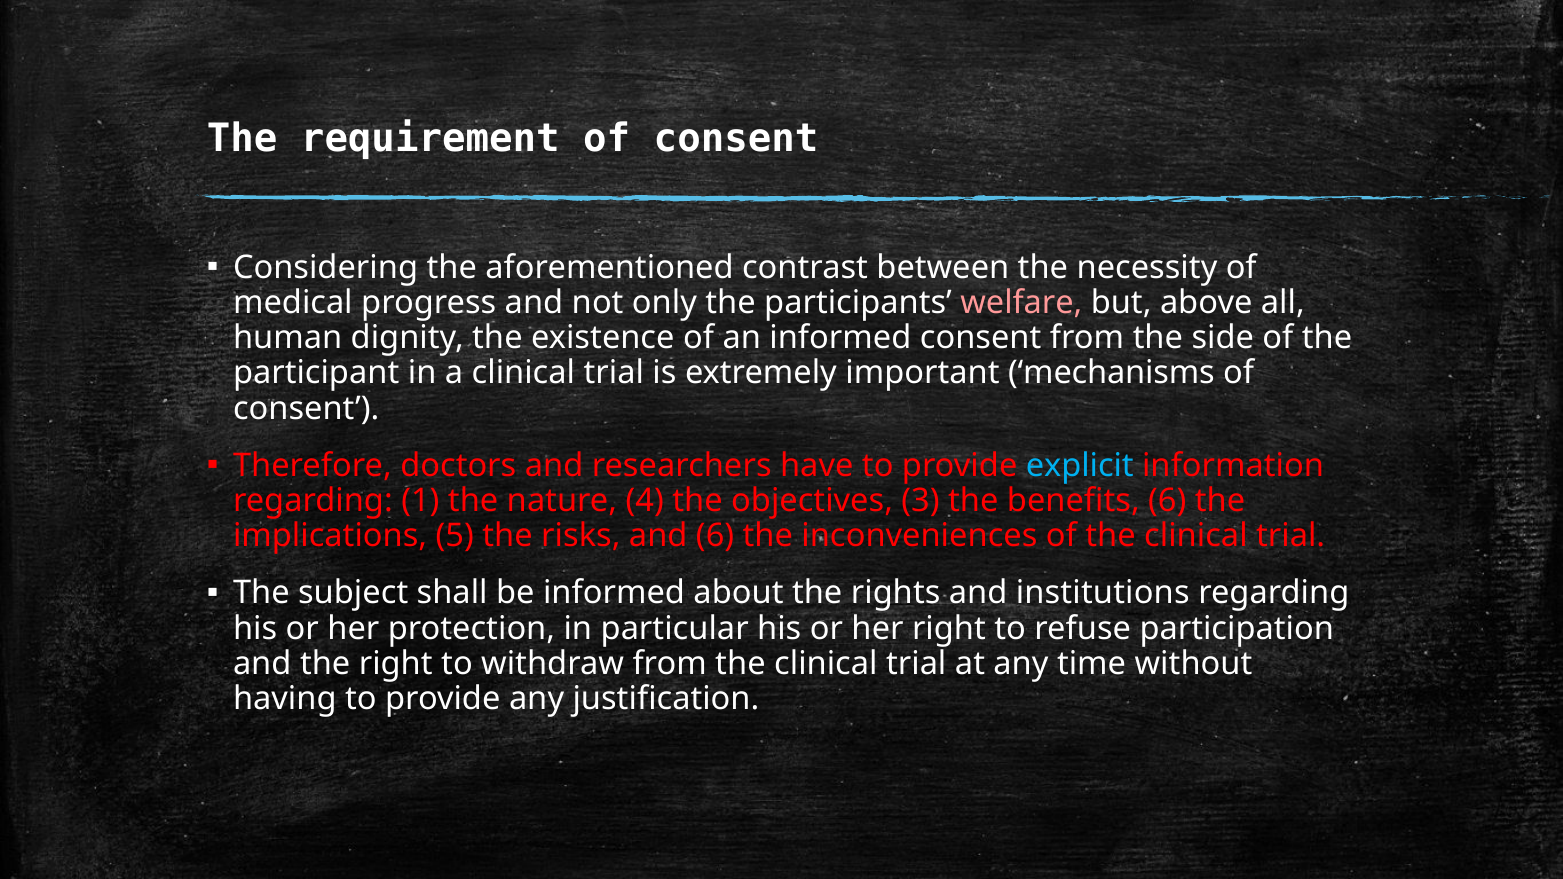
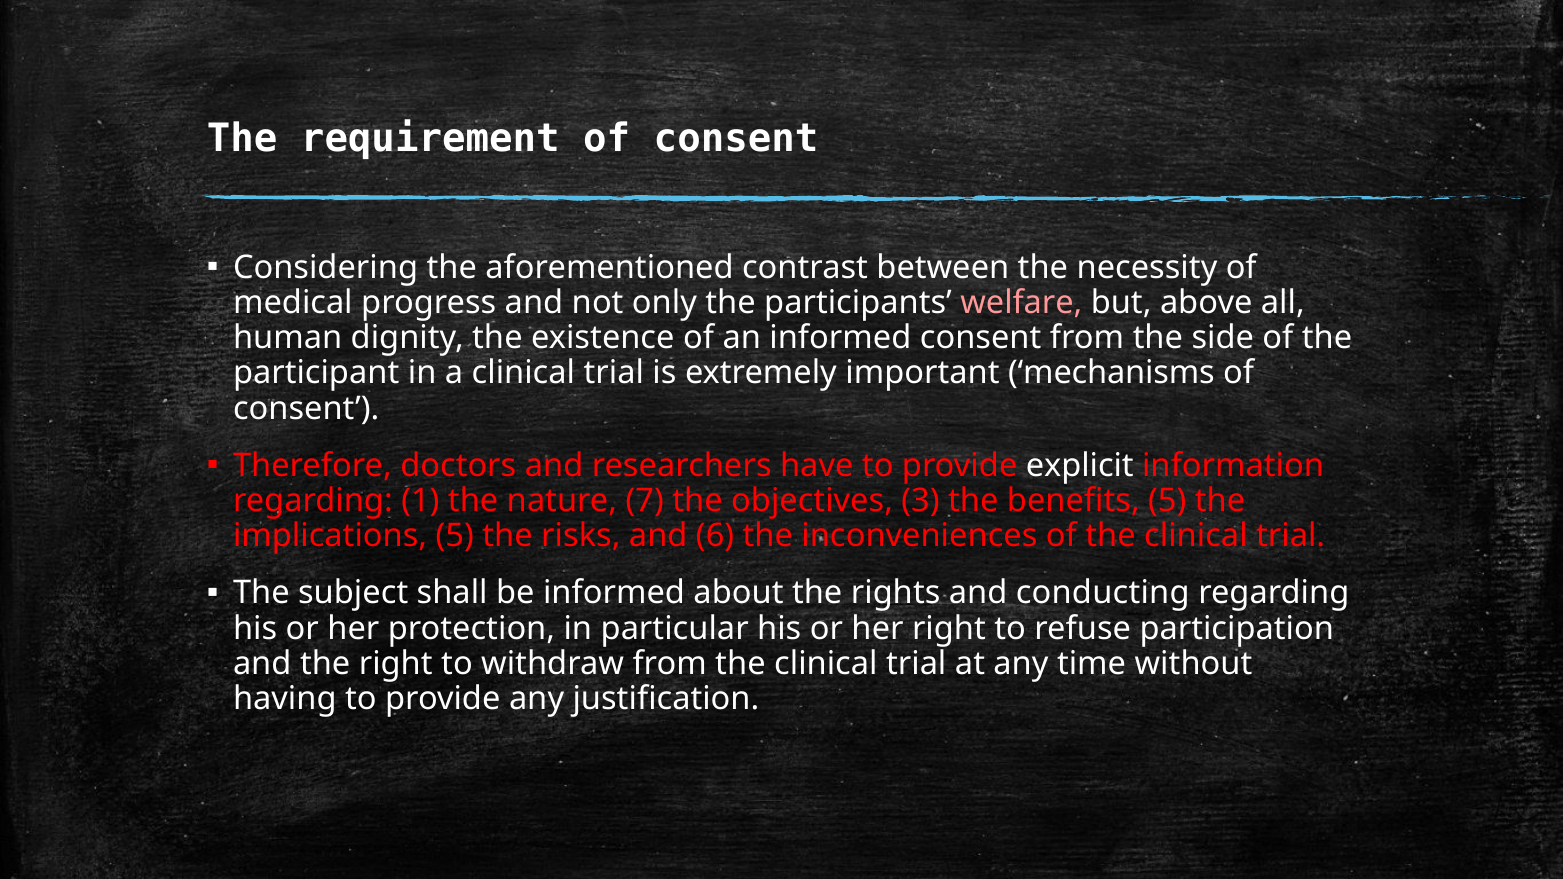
explicit colour: light blue -> white
4: 4 -> 7
benefits 6: 6 -> 5
institutions: institutions -> conducting
